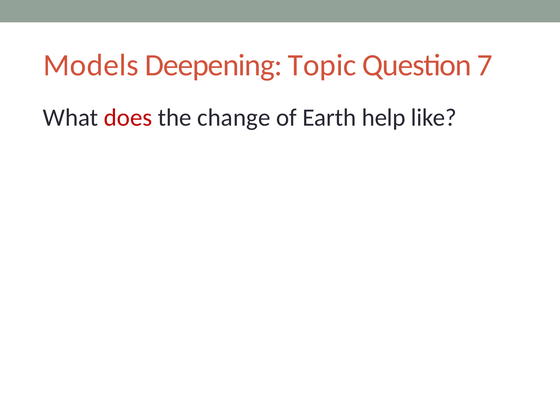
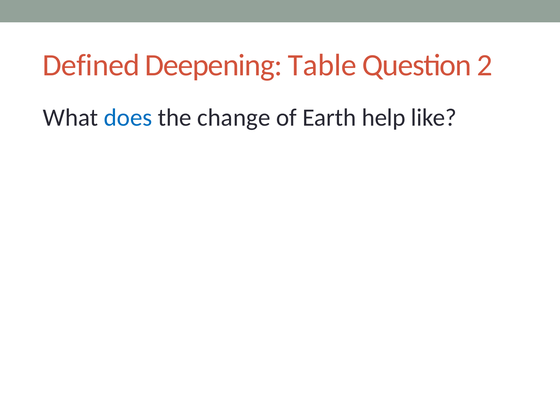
Models: Models -> Defined
Topic: Topic -> Table
7: 7 -> 2
does colour: red -> blue
